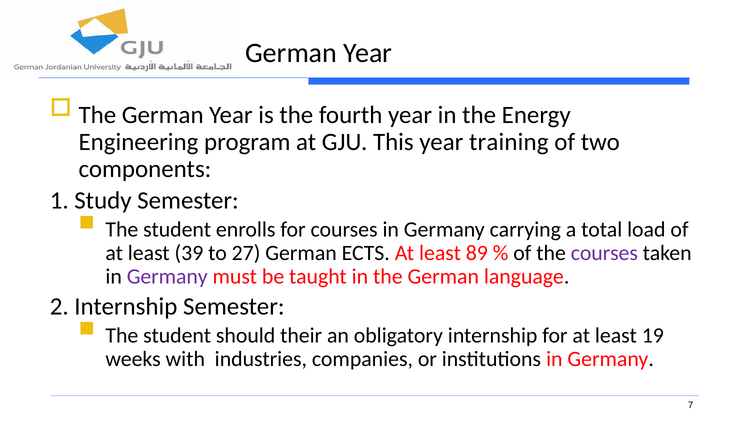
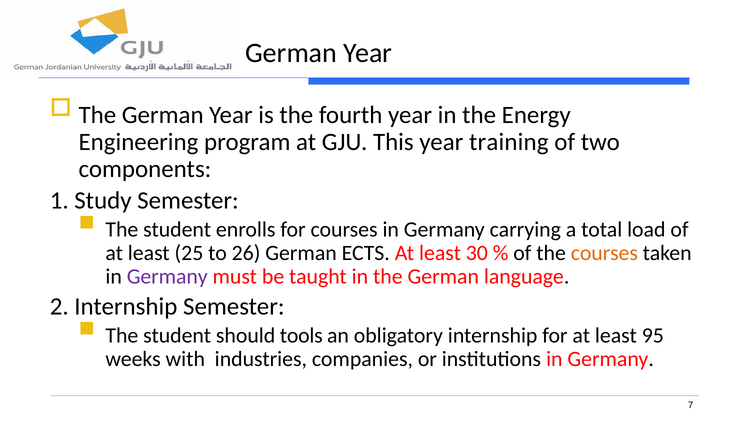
39: 39 -> 25
27: 27 -> 26
89: 89 -> 30
courses at (604, 253) colour: purple -> orange
their: their -> tools
19: 19 -> 95
